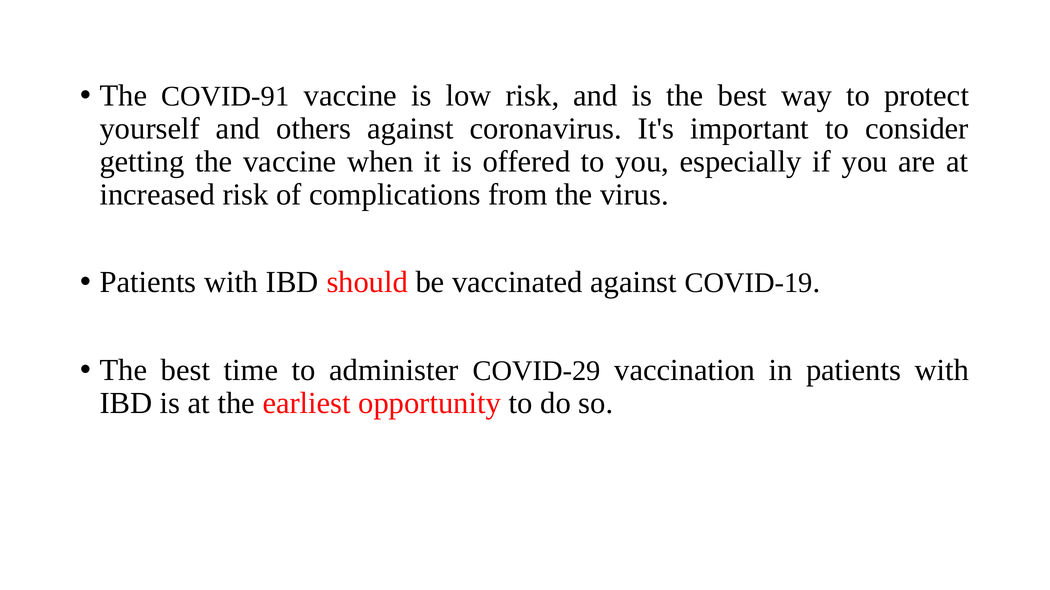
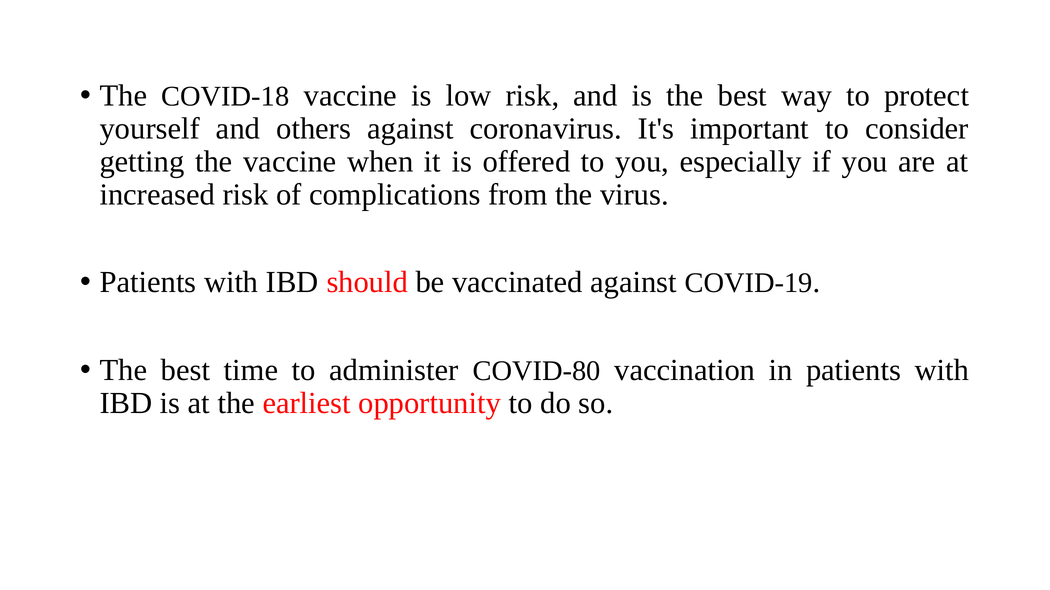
COVID-91: COVID-91 -> COVID-18
COVID-29: COVID-29 -> COVID-80
